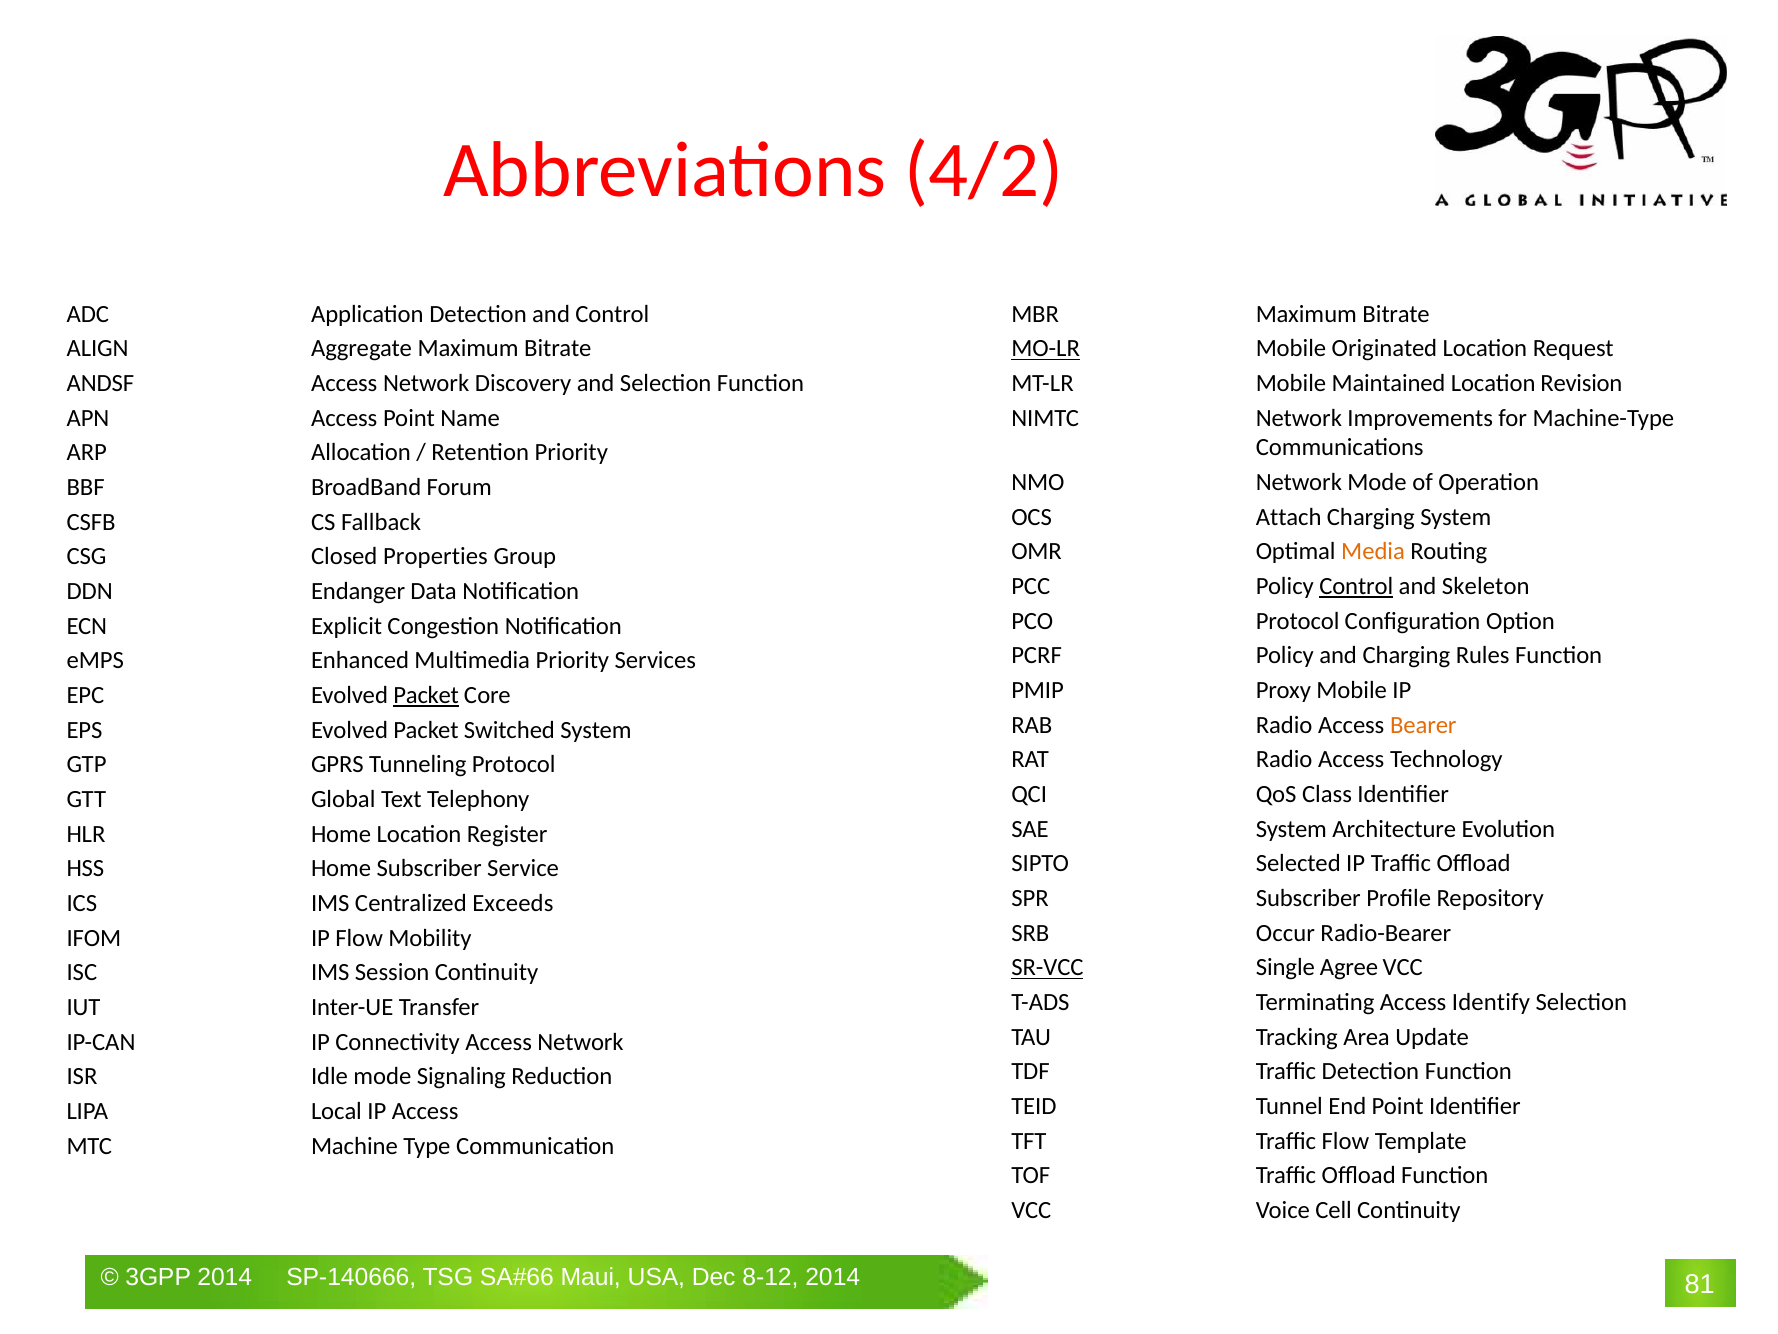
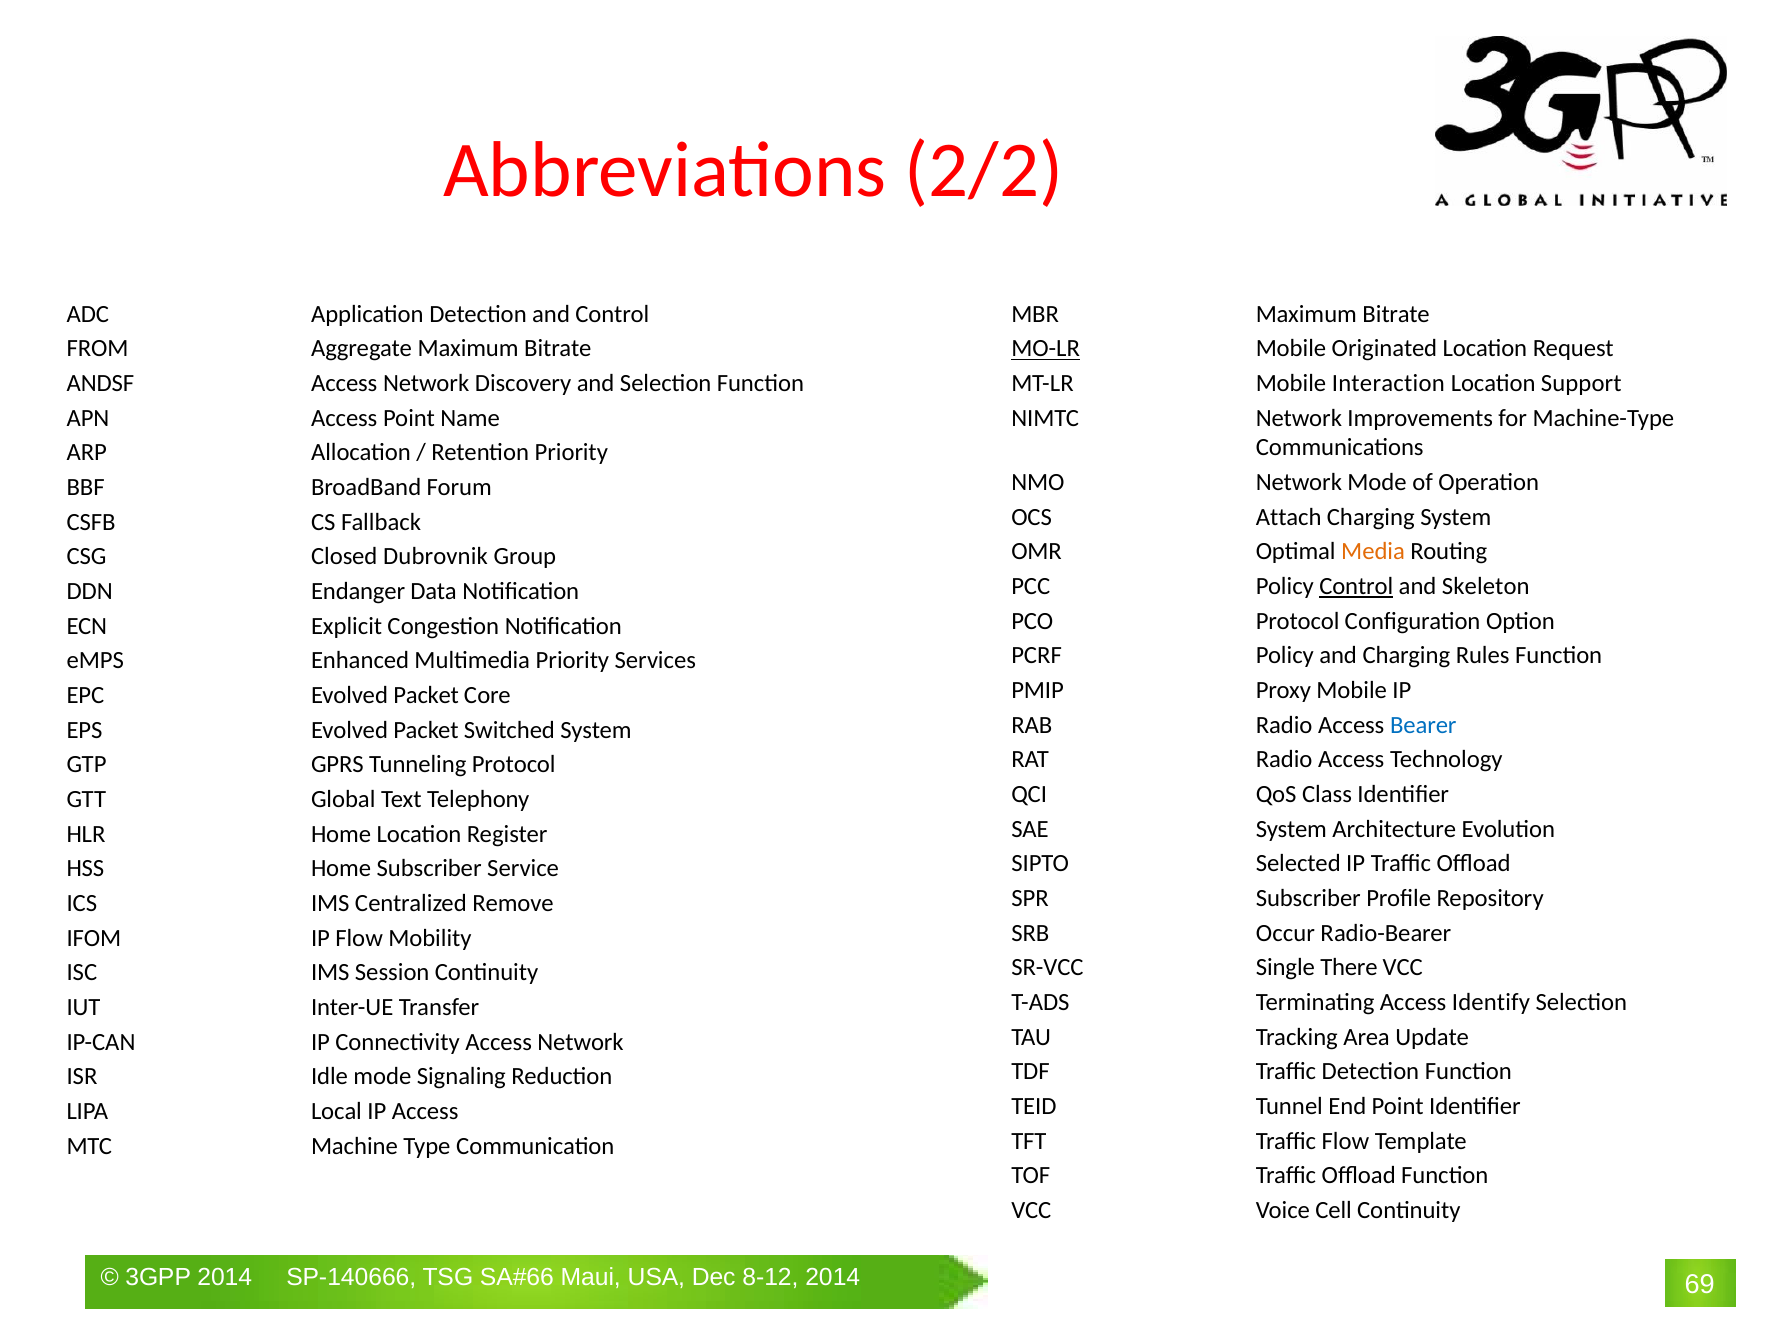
4/2: 4/2 -> 2/2
ALIGN: ALIGN -> FROM
Maintained: Maintained -> Interaction
Revision: Revision -> Support
Properties: Properties -> Dubrovnik
Packet at (426, 695) underline: present -> none
Bearer colour: orange -> blue
Exceeds: Exceeds -> Remove
SR-VCC underline: present -> none
Agree: Agree -> There
81: 81 -> 69
